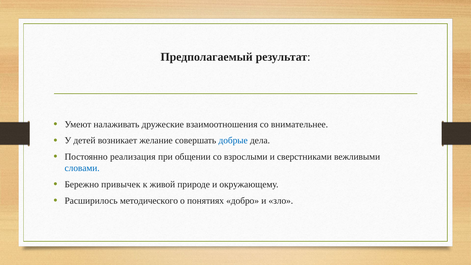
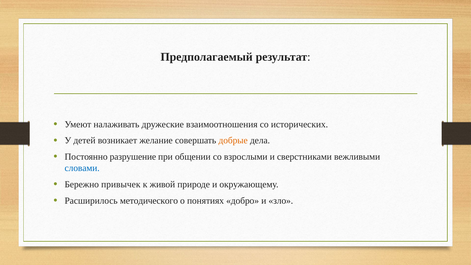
внимательнее: внимательнее -> исторических
добрые colour: blue -> orange
реализация: реализация -> разрушение
